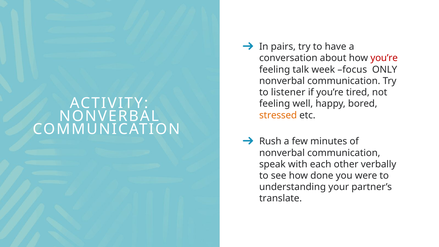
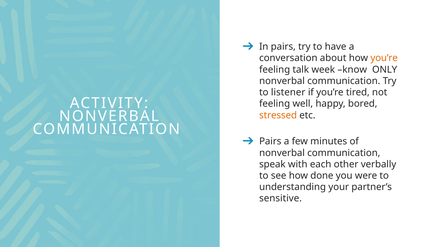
you’re at (384, 58) colour: red -> orange
focus: focus -> know
Rush at (270, 141): Rush -> Pairs
translate: translate -> sensitive
